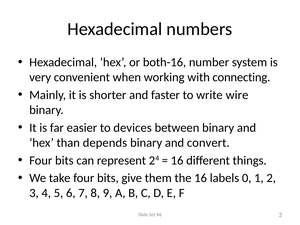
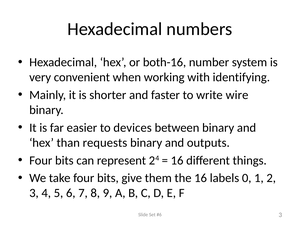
connecting: connecting -> identifying
depends: depends -> requests
convert: convert -> outputs
